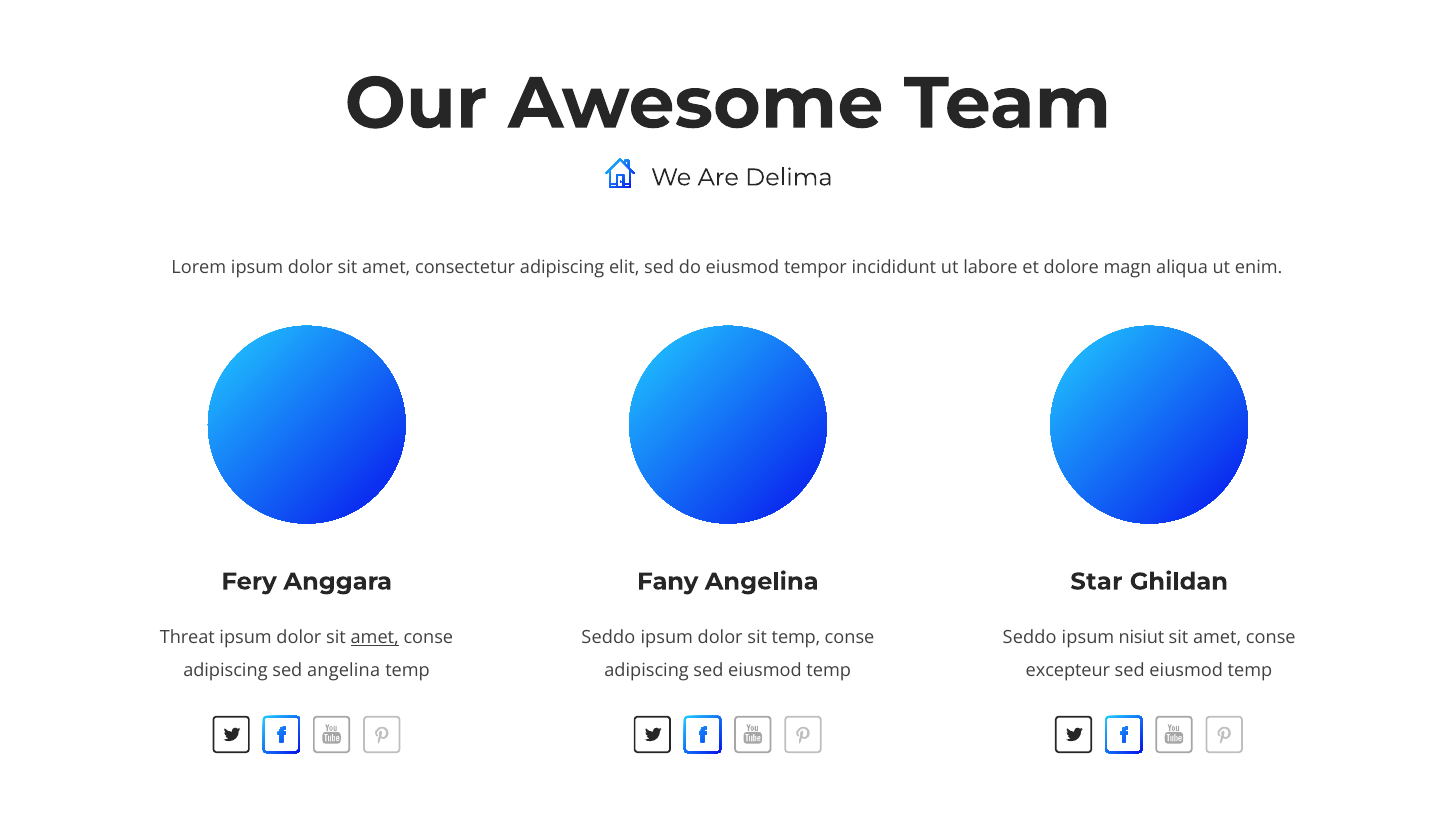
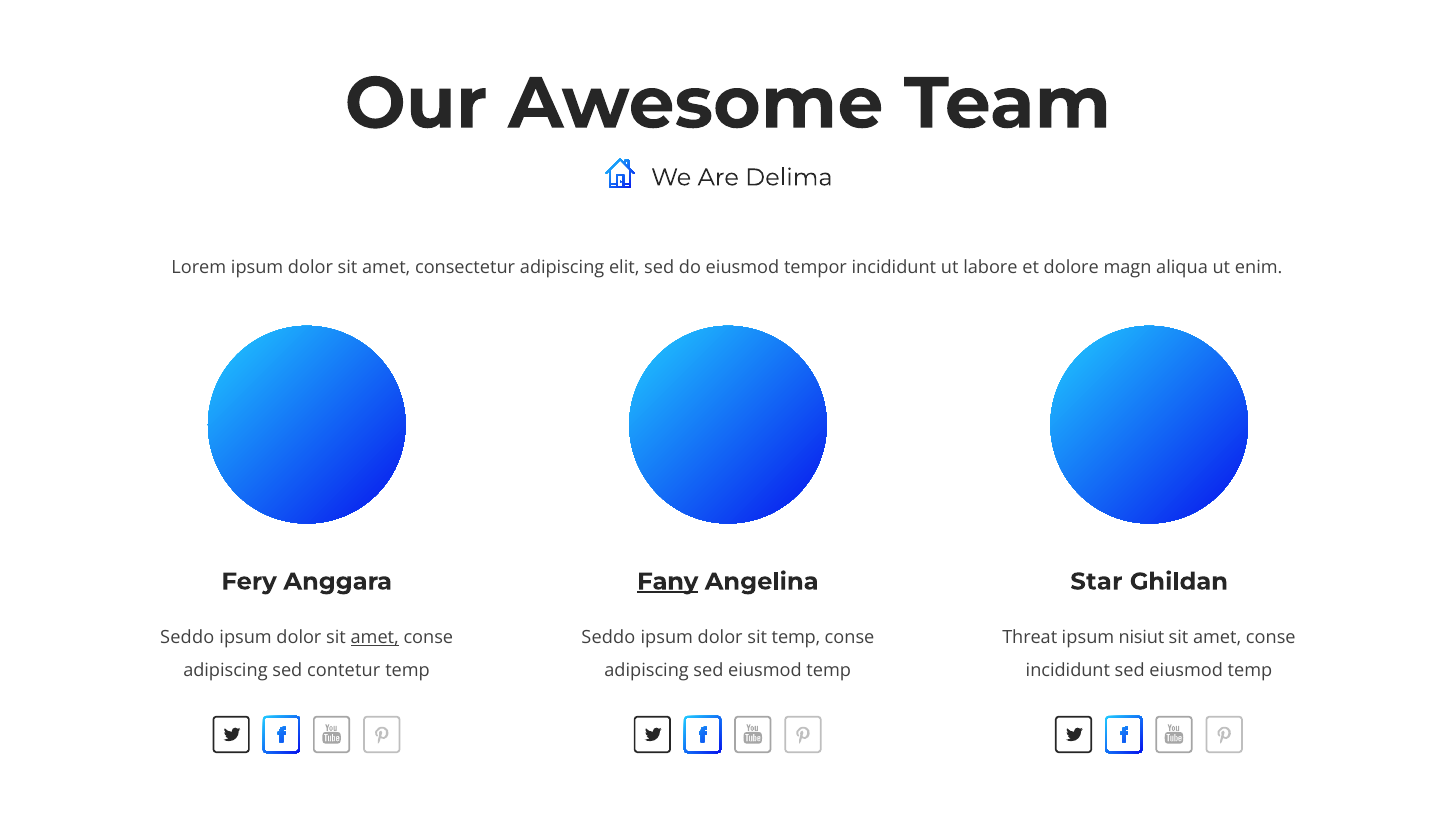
Fany underline: none -> present
Threat at (187, 638): Threat -> Seddo
Seddo at (1030, 638): Seddo -> Threat
sed angelina: angelina -> contetur
excepteur at (1068, 671): excepteur -> incididunt
